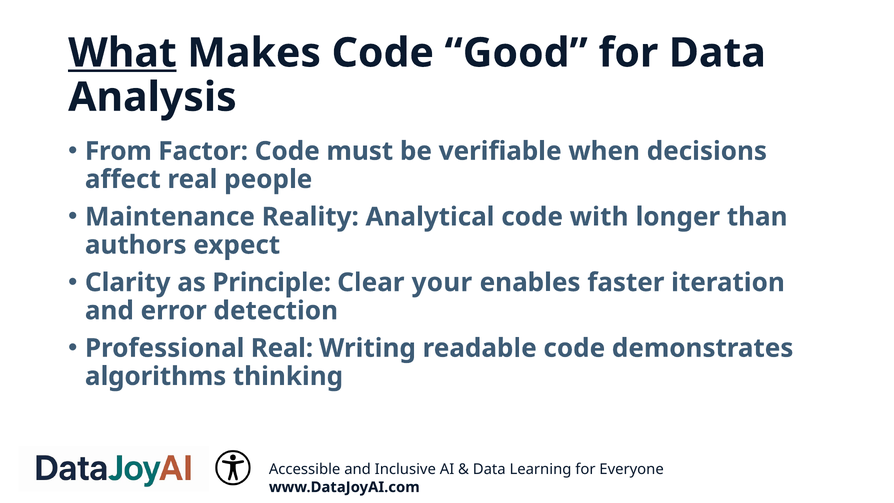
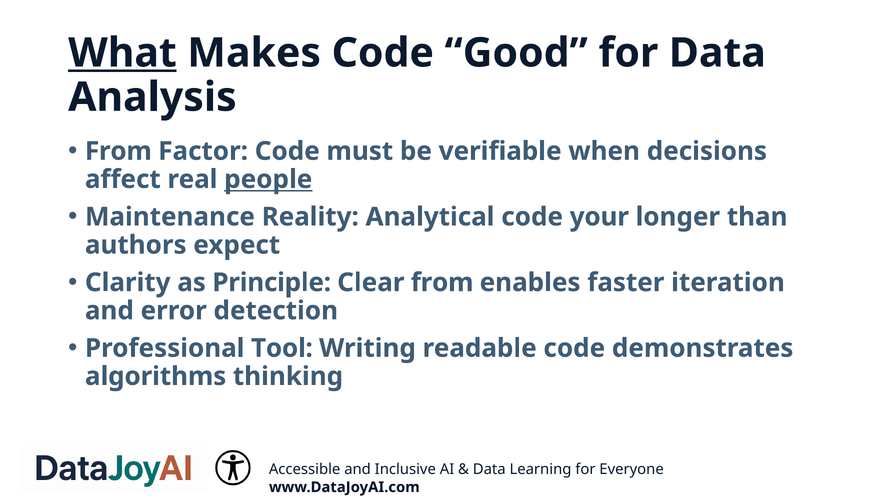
people underline: none -> present
with: with -> your
Clear your: your -> from
Professional Real: Real -> Tool
